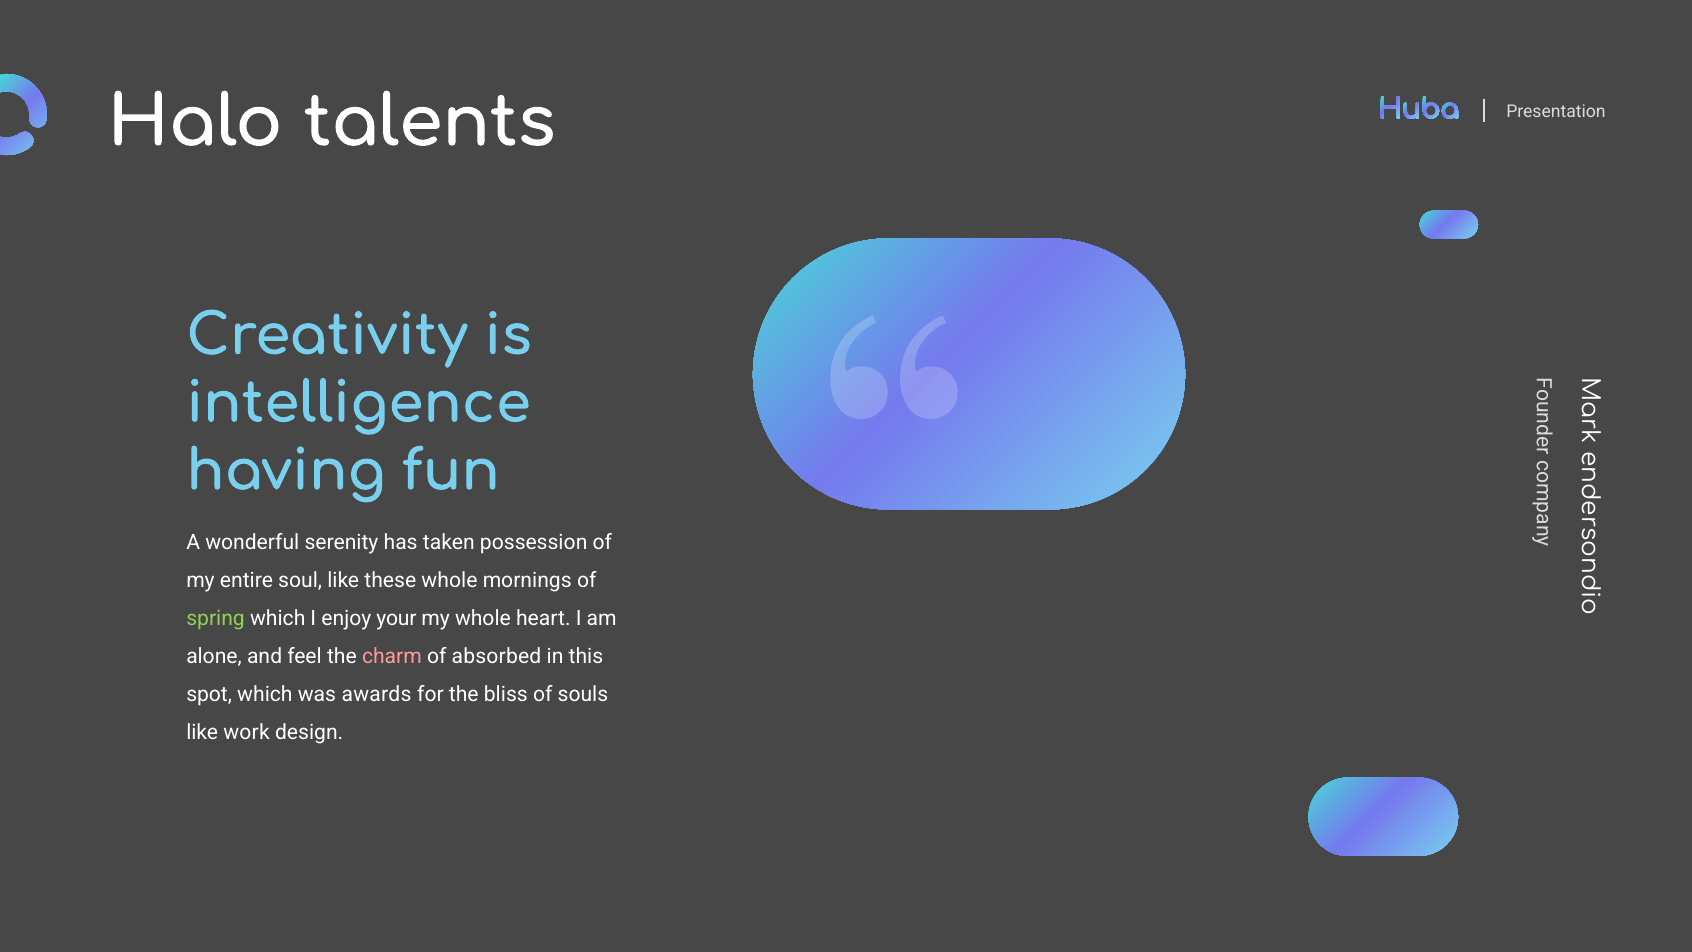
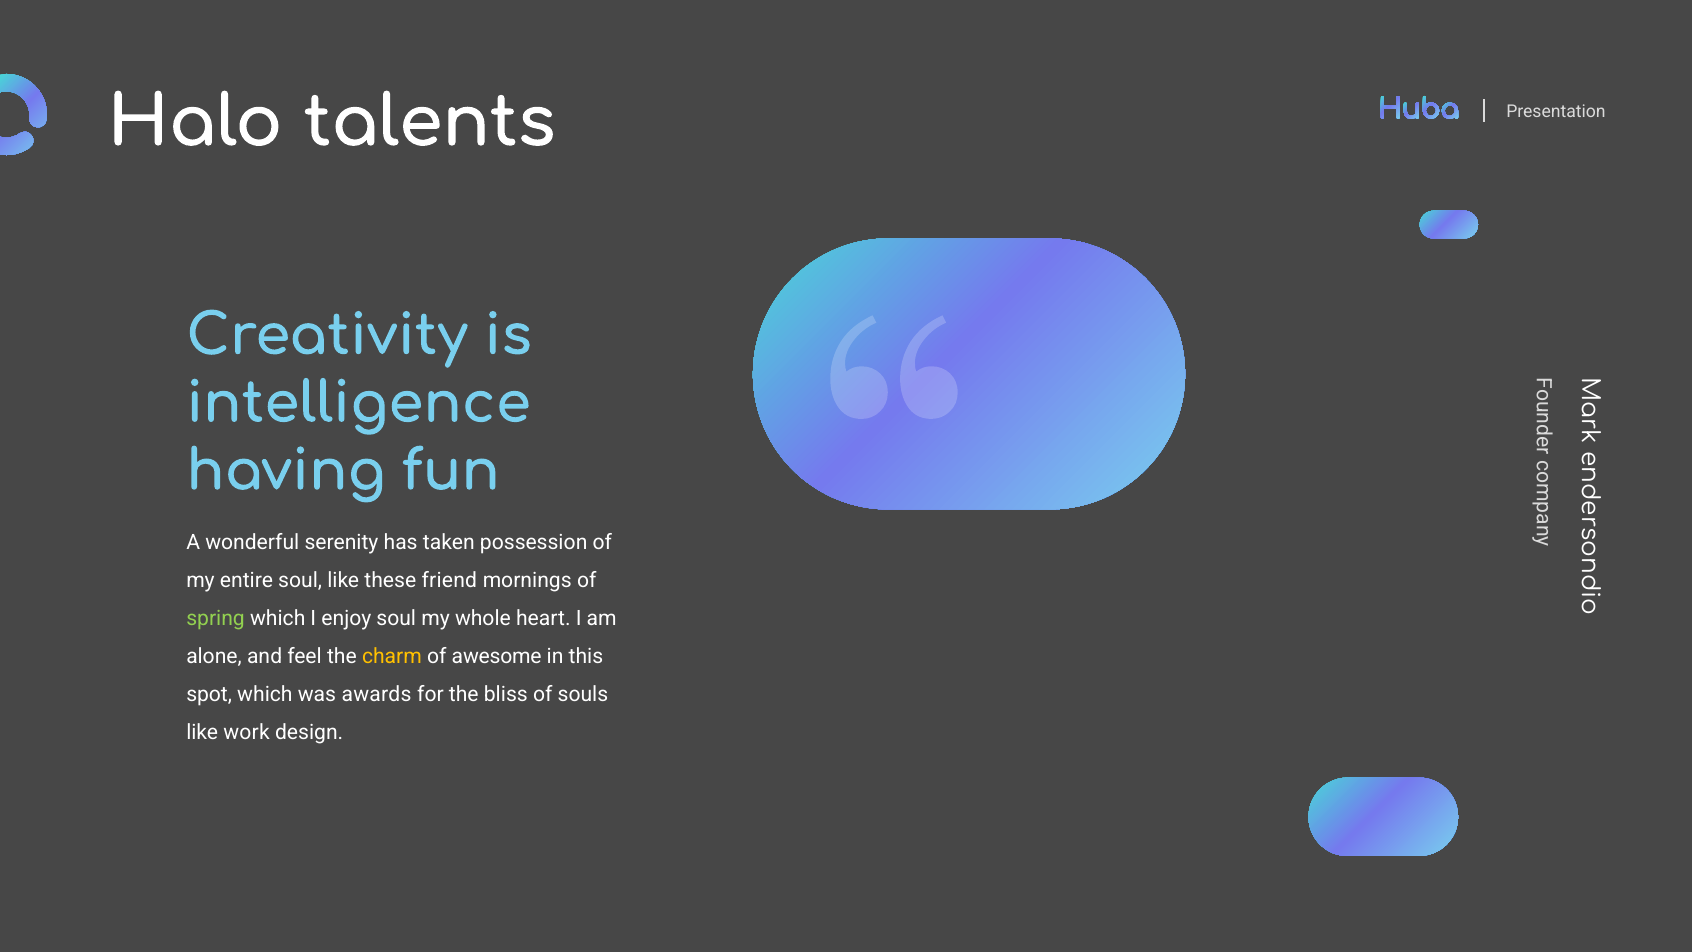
these whole: whole -> friend
enjoy your: your -> soul
charm colour: pink -> yellow
absorbed: absorbed -> awesome
